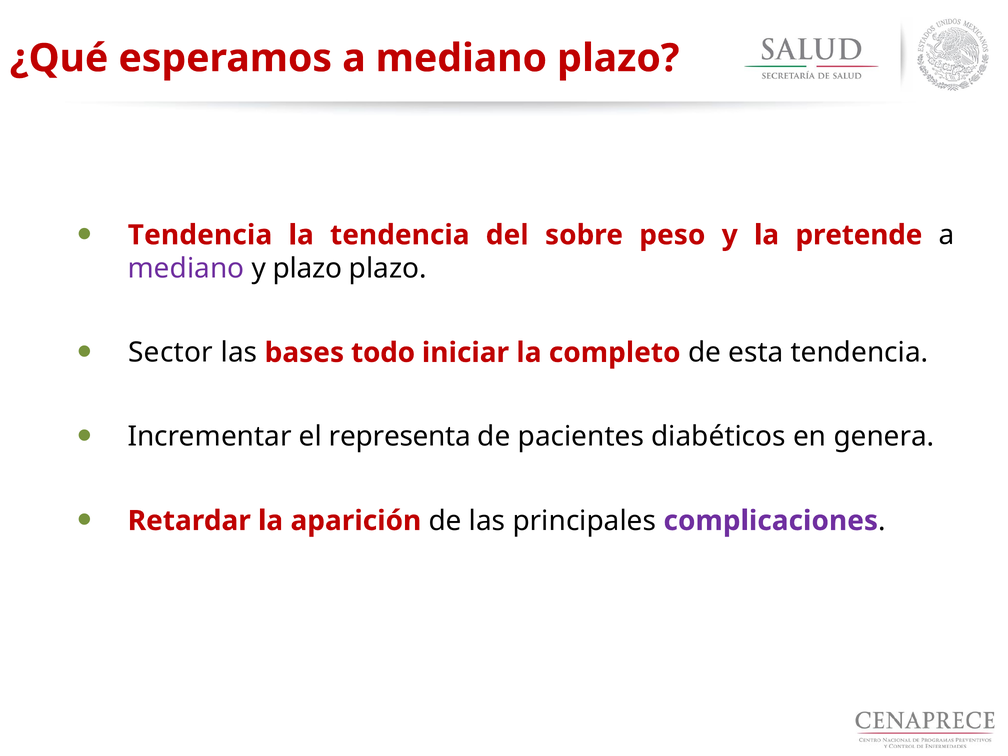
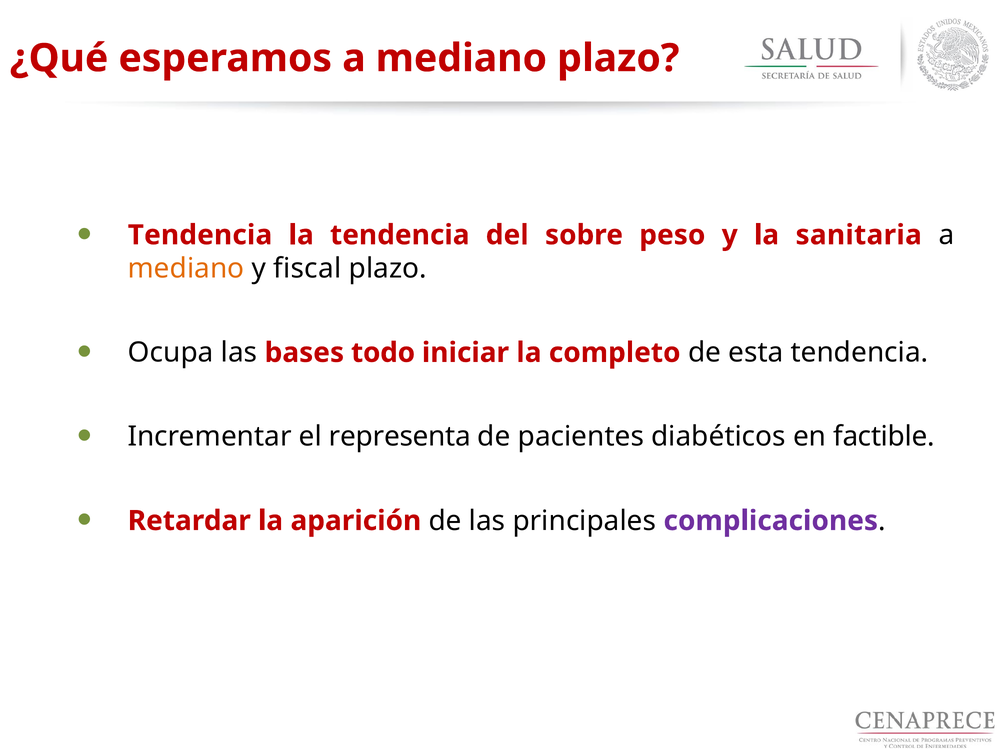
pretende: pretende -> sanitaria
mediano at (186, 269) colour: purple -> orange
y plazo: plazo -> fiscal
Sector: Sector -> Ocupa
genera: genera -> factible
